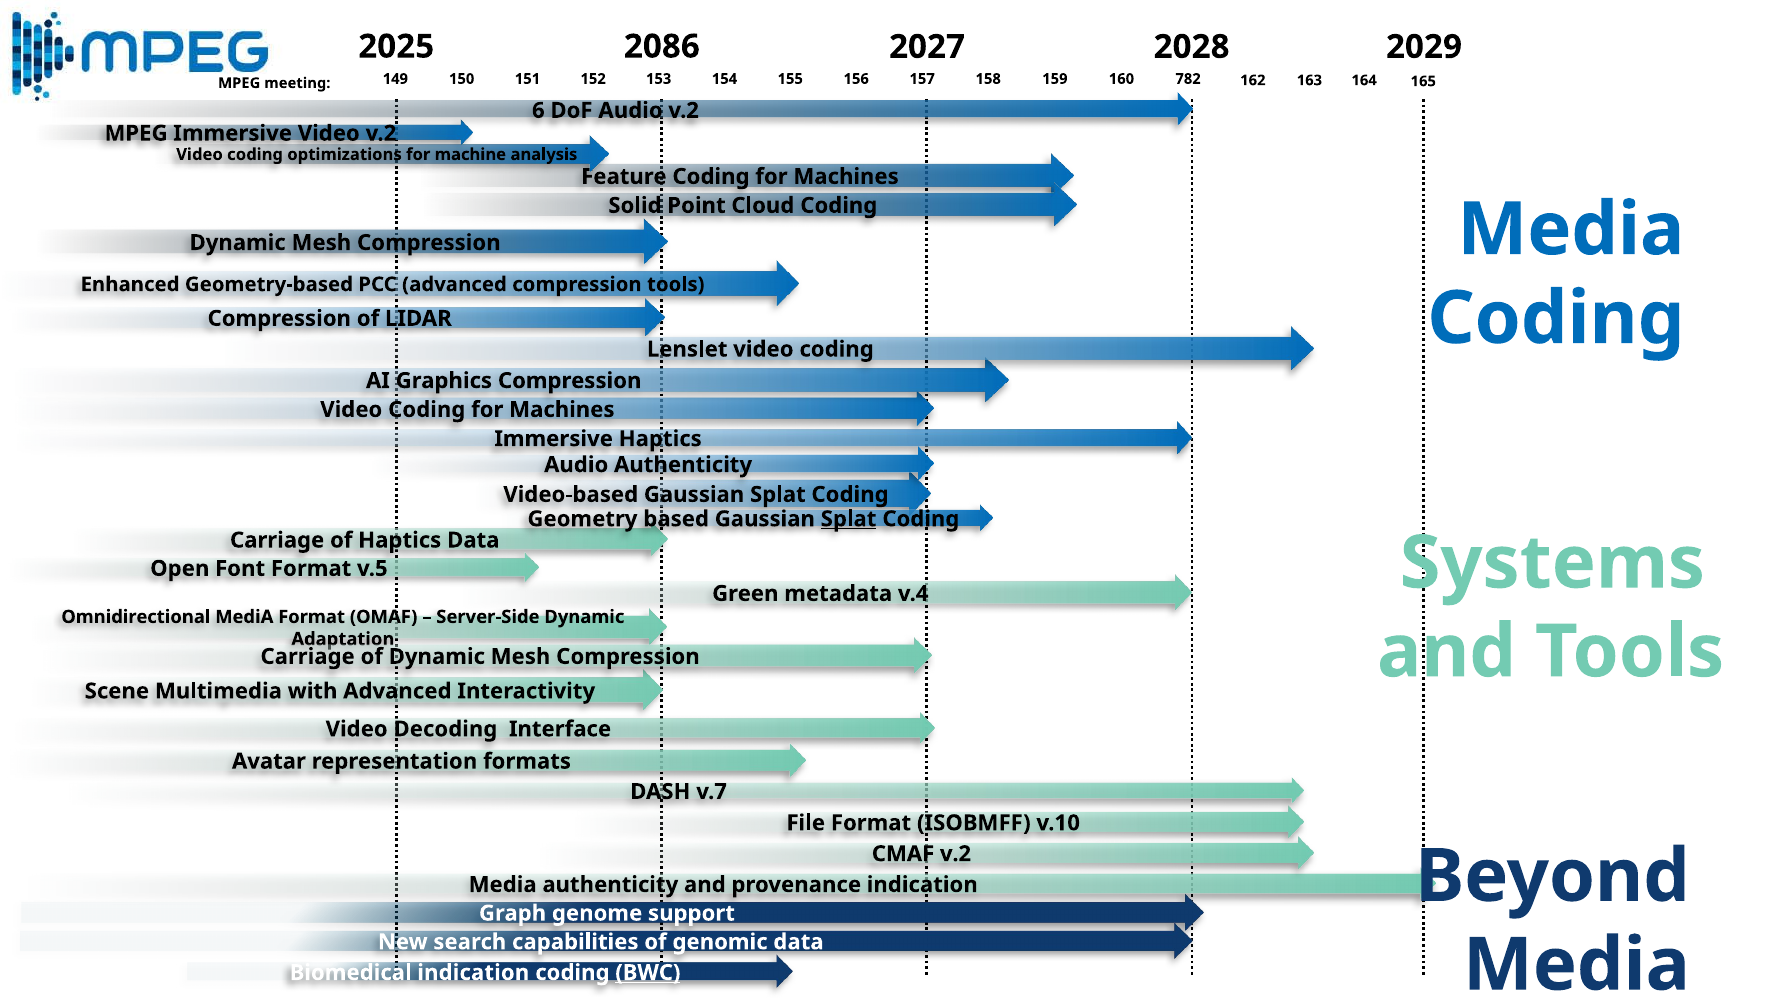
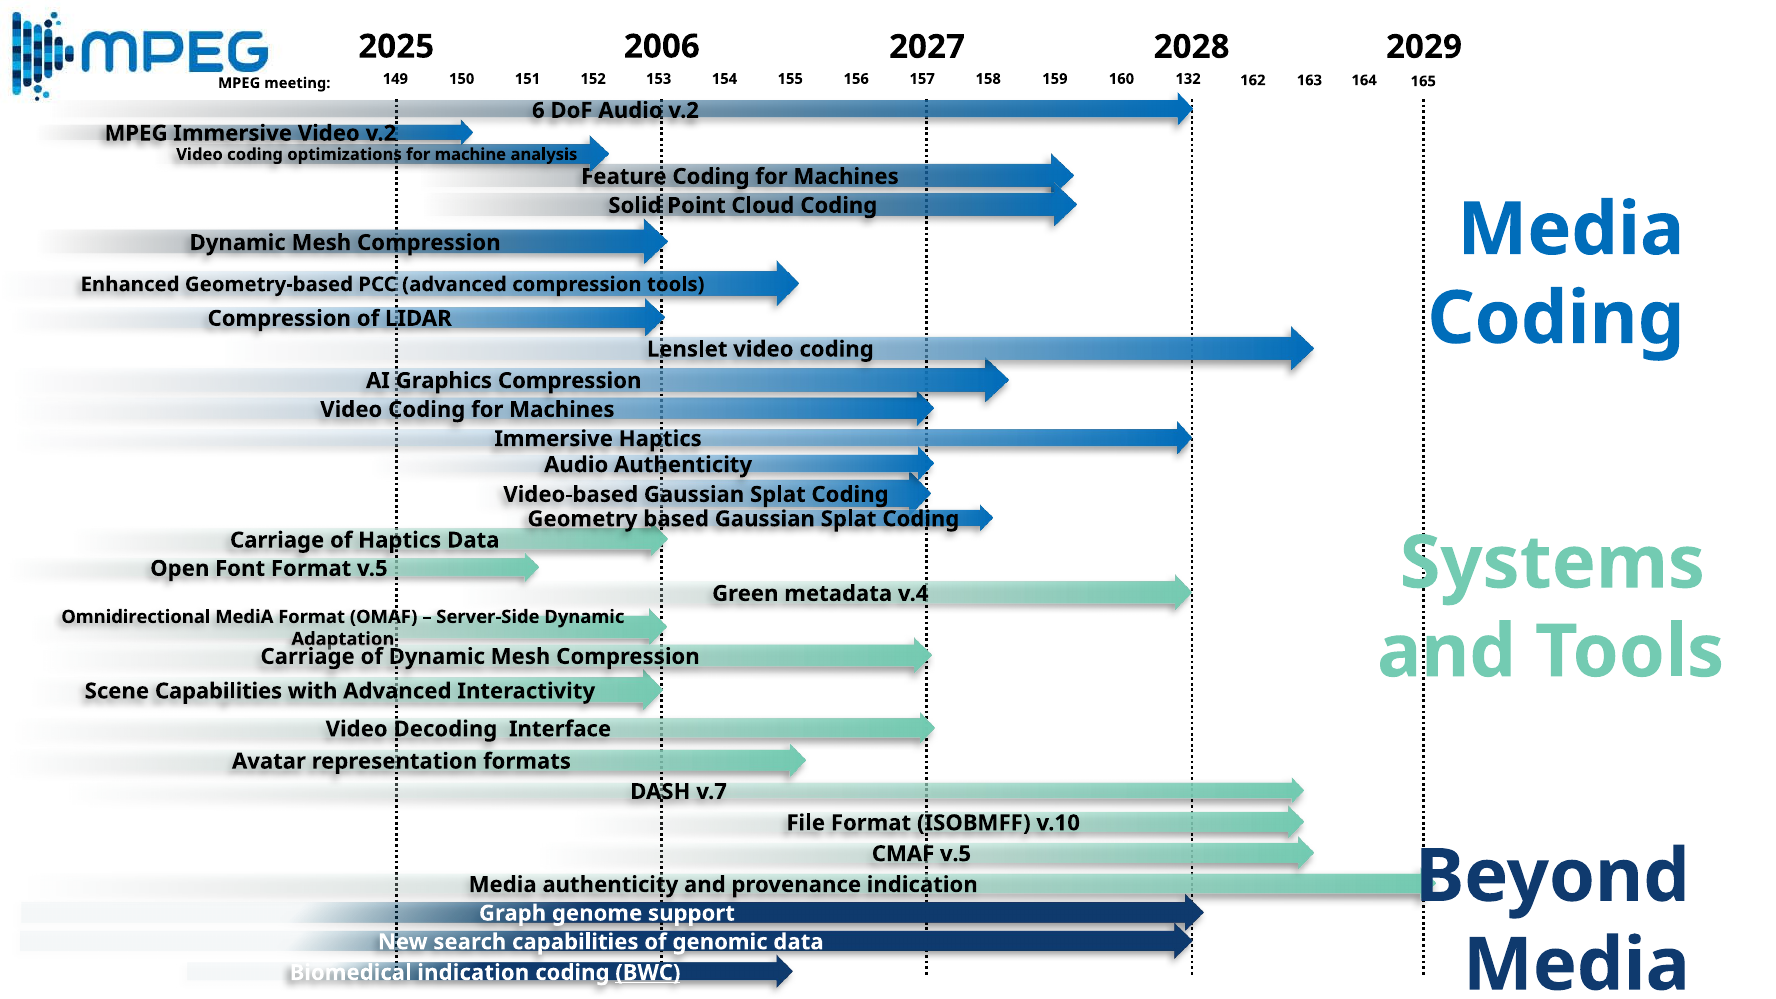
2086: 2086 -> 2006
782: 782 -> 132
Splat at (849, 519) underline: present -> none
Scene Multimedia: Multimedia -> Capabilities
CMAF v.2: v.2 -> v.5
